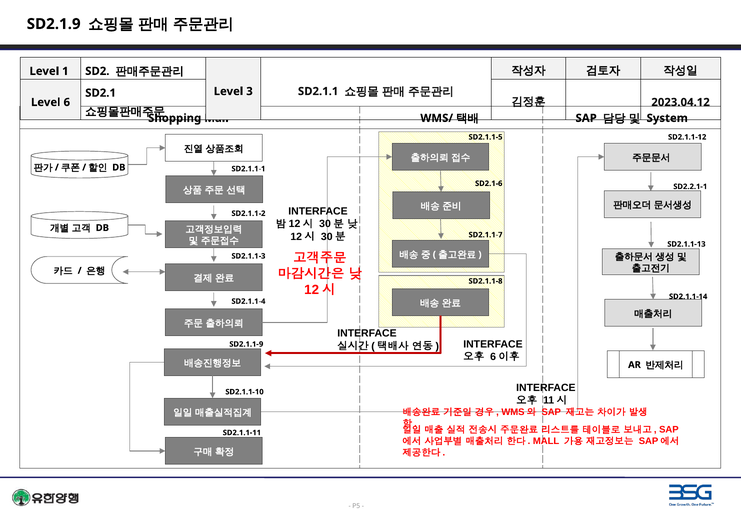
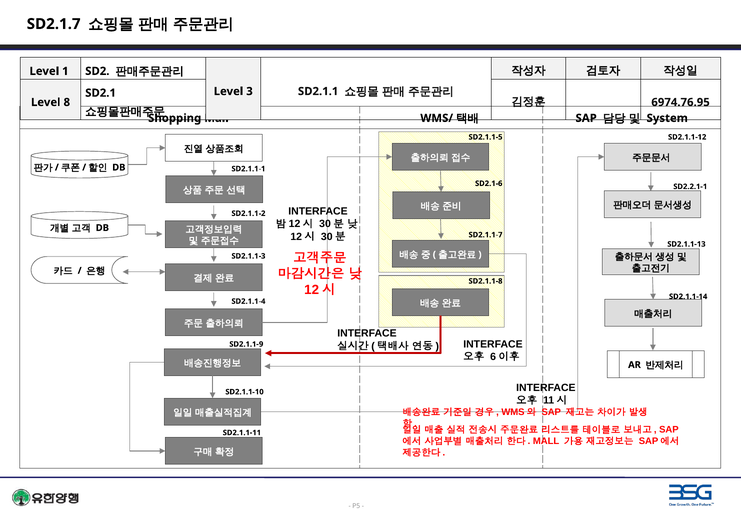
SD2.1.9: SD2.1.9 -> SD2.1.7
2023.04.12: 2023.04.12 -> 6974.76.95
6: 6 -> 8
